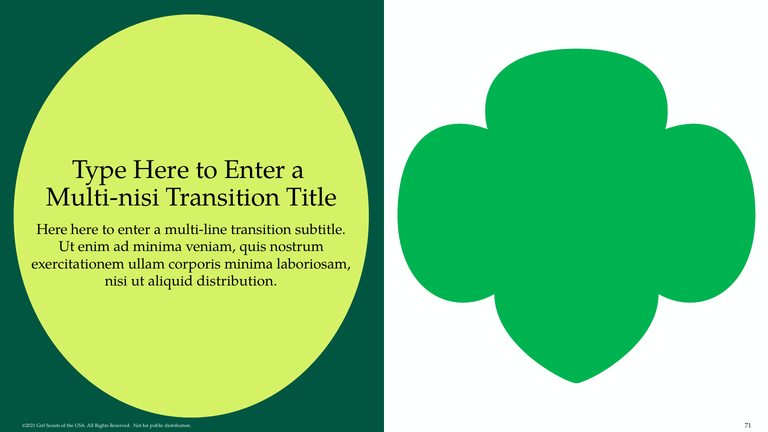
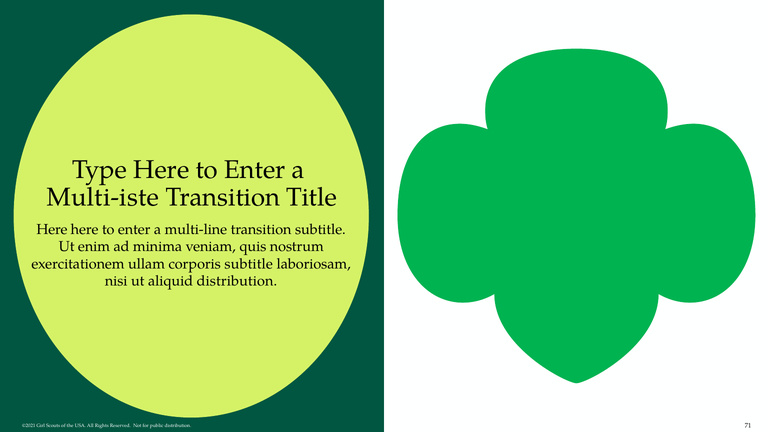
Multi-nisi: Multi-nisi -> Multi-iste
corporis minima: minima -> subtitle
